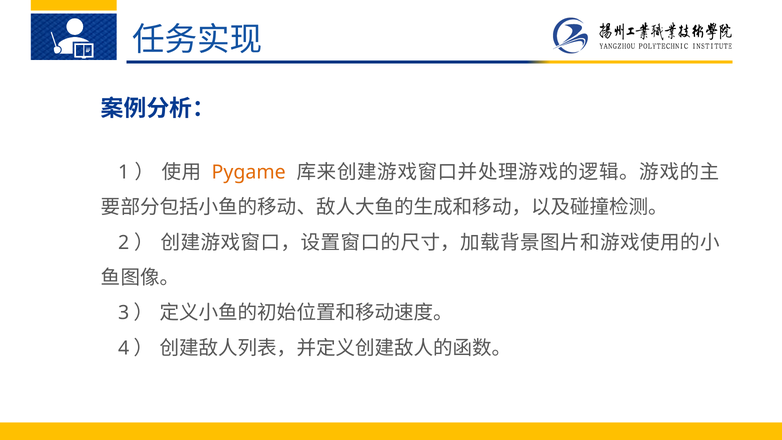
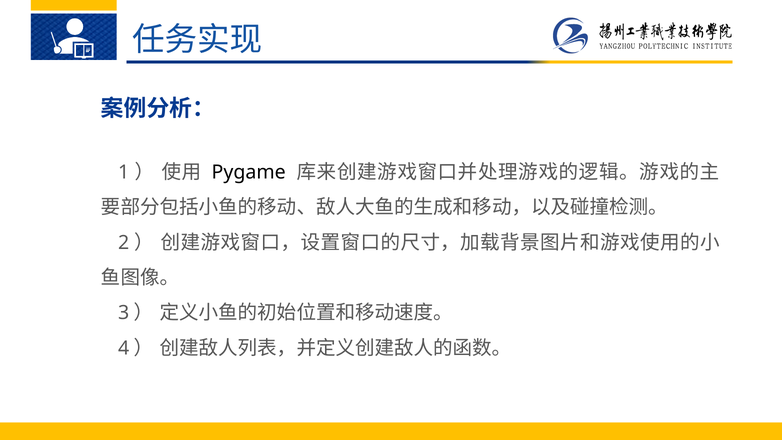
Pygame colour: orange -> black
